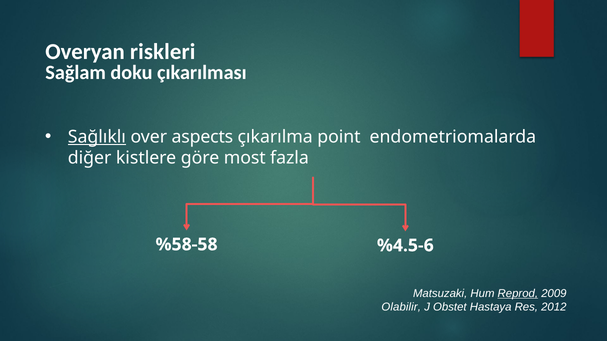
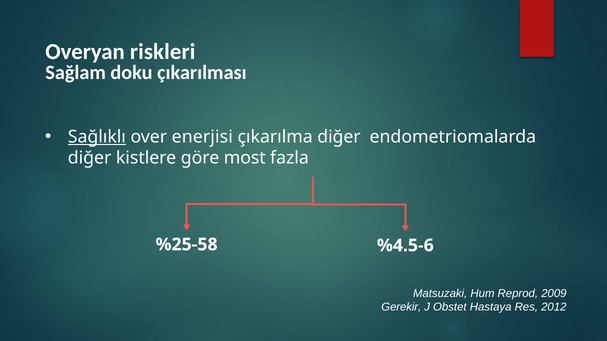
aspects: aspects -> enerjisi
çıkarılma point: point -> diğer
%58-58: %58-58 -> %25-58
Reprod underline: present -> none
Olabilir: Olabilir -> Gerekir
